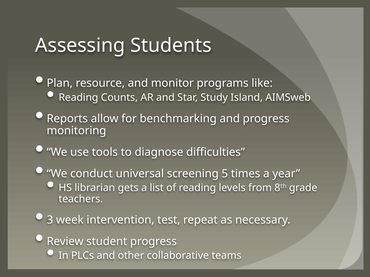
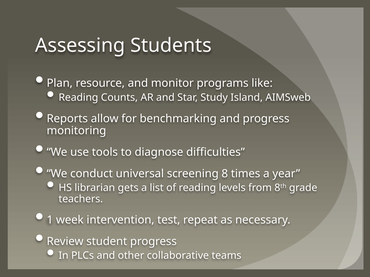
5: 5 -> 8
3: 3 -> 1
